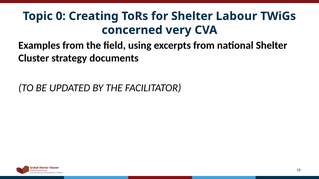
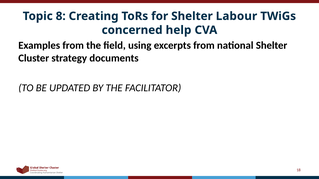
0: 0 -> 8
very: very -> help
